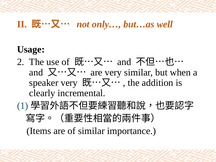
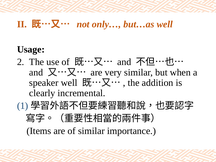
speaker very: very -> well
